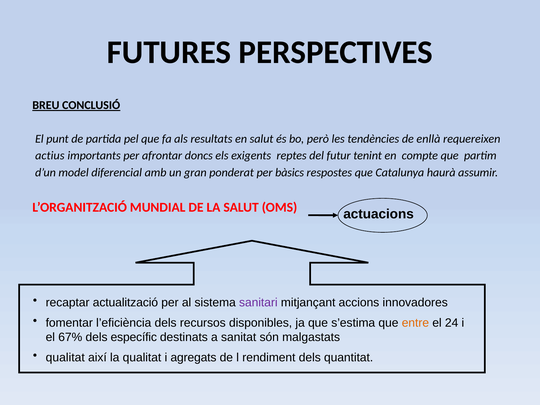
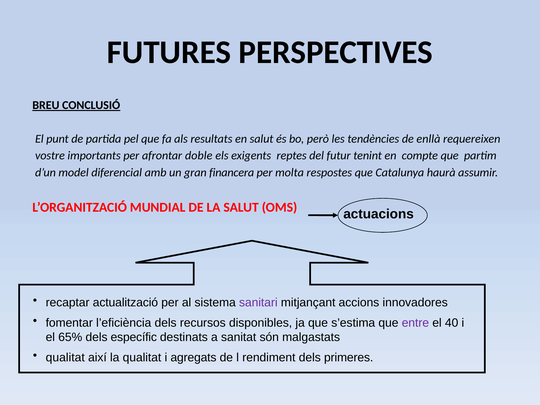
actius: actius -> vostre
doncs: doncs -> doble
ponderat: ponderat -> financera
bàsics: bàsics -> molta
entre colour: orange -> purple
24: 24 -> 40
67%: 67% -> 65%
quantitat: quantitat -> primeres
